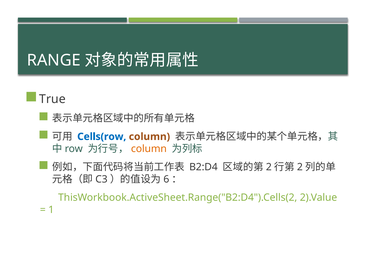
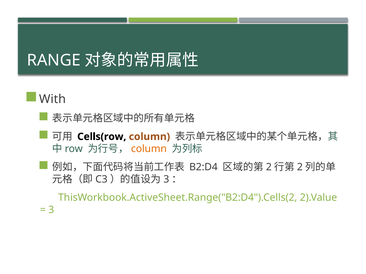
True: True -> With
Cells(row colour: blue -> black
6 at (166, 180): 6 -> 3
1 at (51, 210): 1 -> 3
